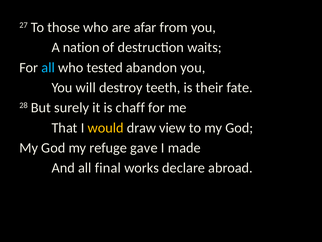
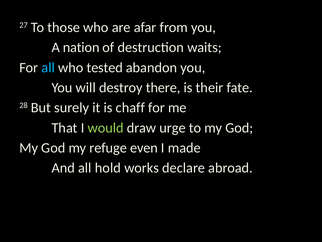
teeth: teeth -> there
would colour: yellow -> light green
view: view -> urge
gave: gave -> even
final: final -> hold
